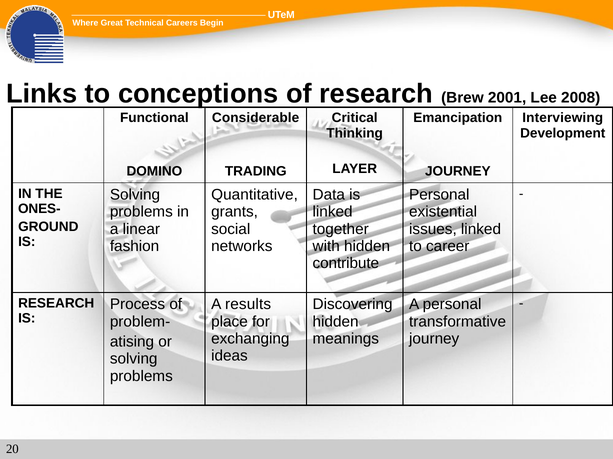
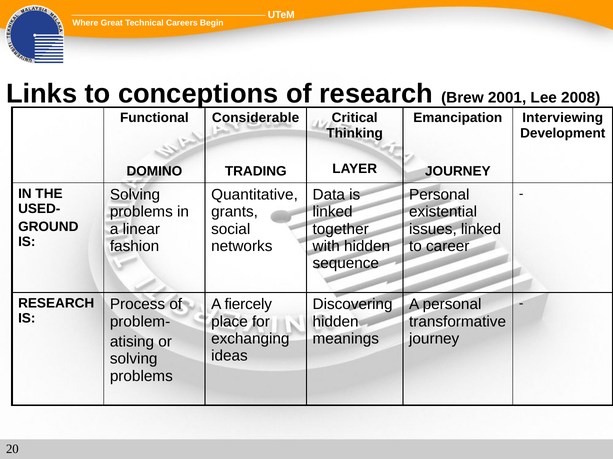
ONES-: ONES- -> USED-
contribute: contribute -> sequence
results: results -> fiercely
